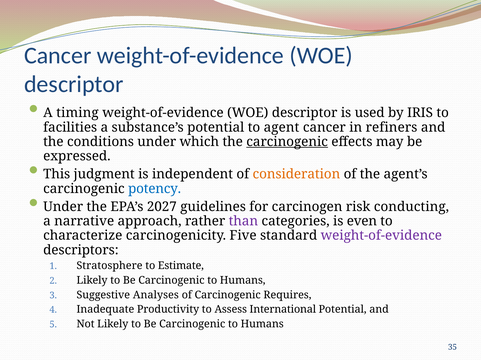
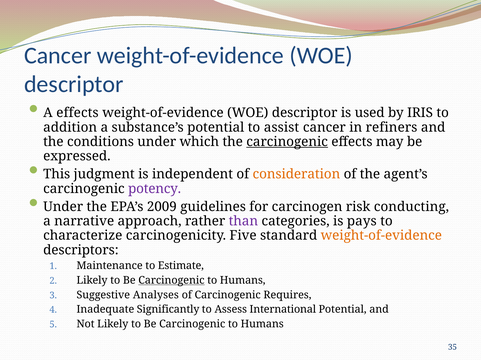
A timing: timing -> effects
facilities: facilities -> addition
agent: agent -> assist
potency colour: blue -> purple
2027: 2027 -> 2009
even: even -> pays
weight-of-evidence at (381, 236) colour: purple -> orange
Stratosphere: Stratosphere -> Maintenance
Carcinogenic at (171, 281) underline: none -> present
Productivity: Productivity -> Significantly
